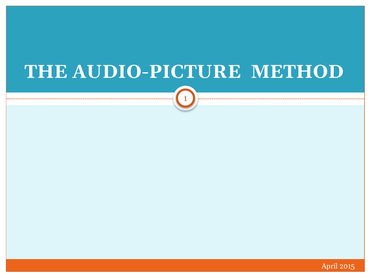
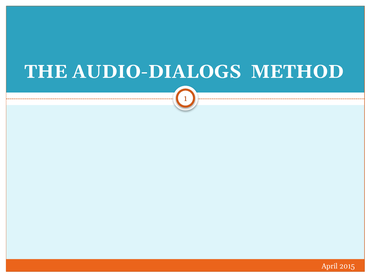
AUDIO-PICTURE: AUDIO-PICTURE -> AUDIO-DIALOGS
